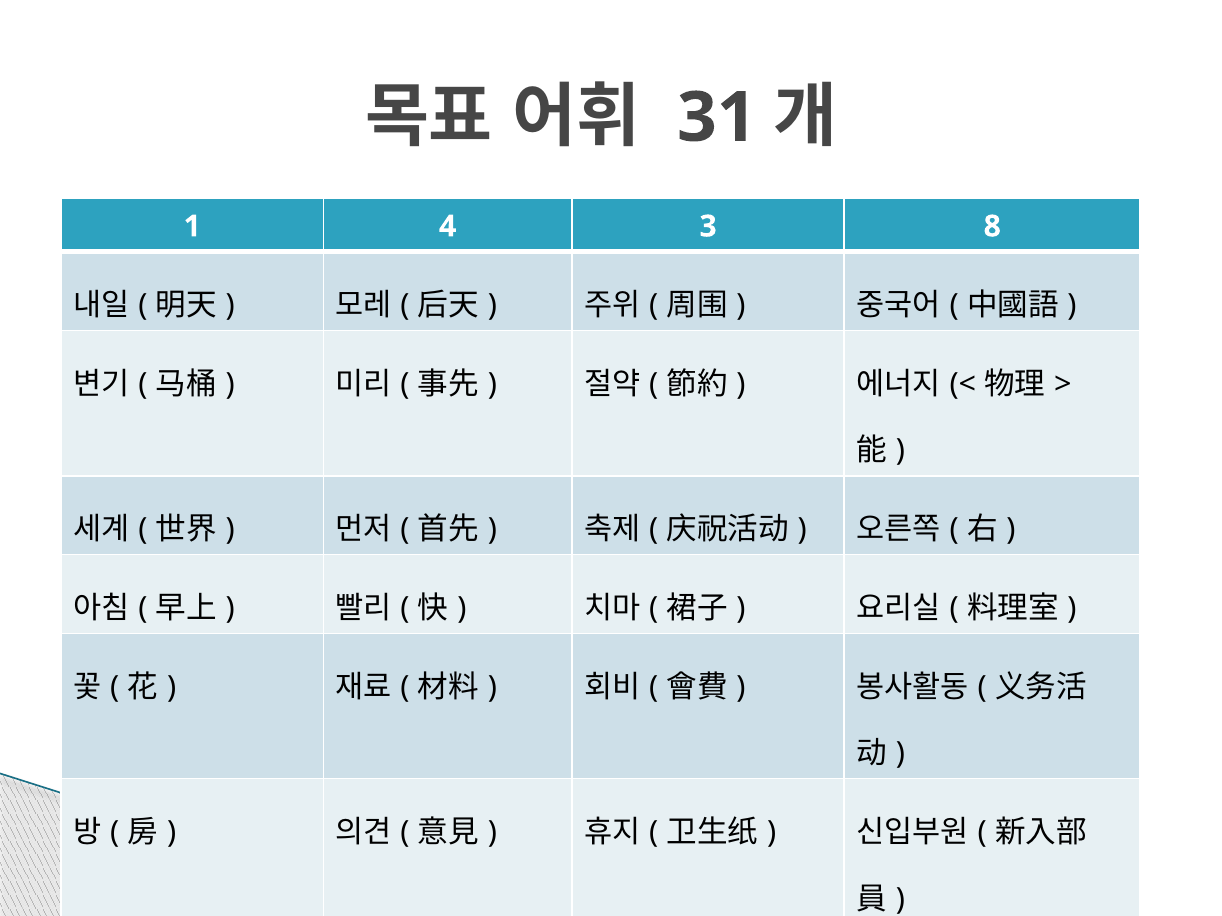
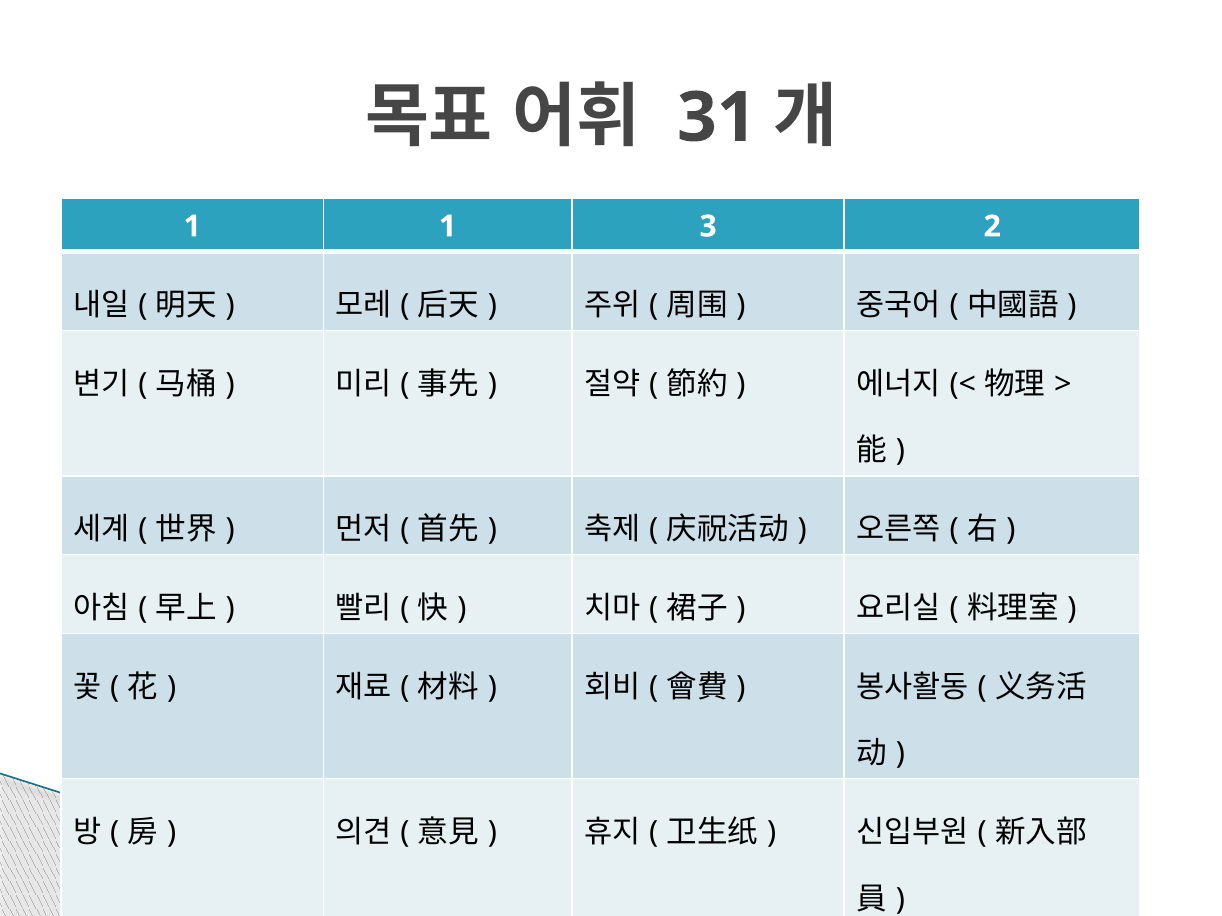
1 4: 4 -> 1
8: 8 -> 2
